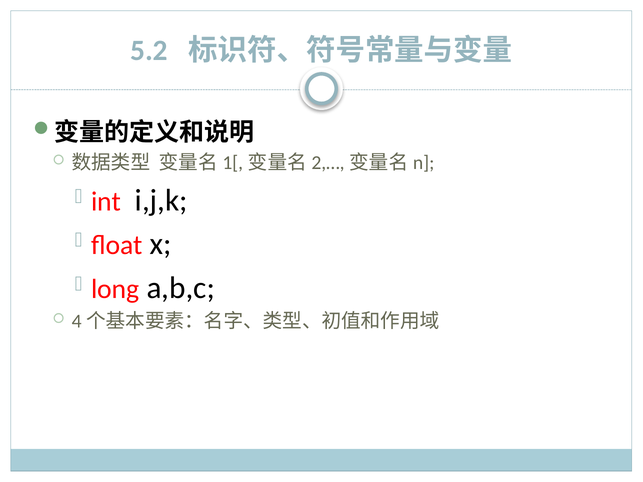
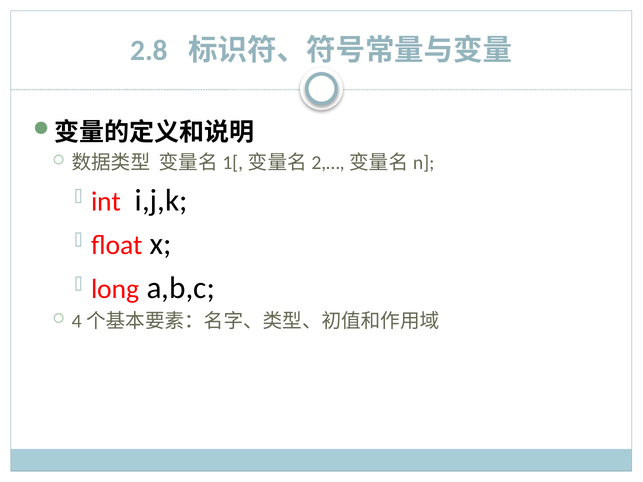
5.2: 5.2 -> 2.8
